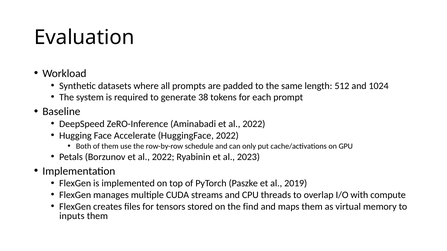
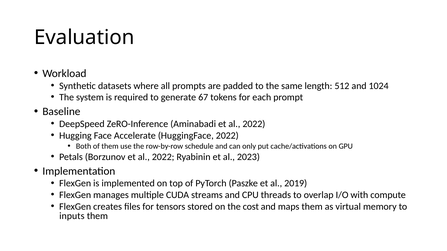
38: 38 -> 67
find: find -> cost
